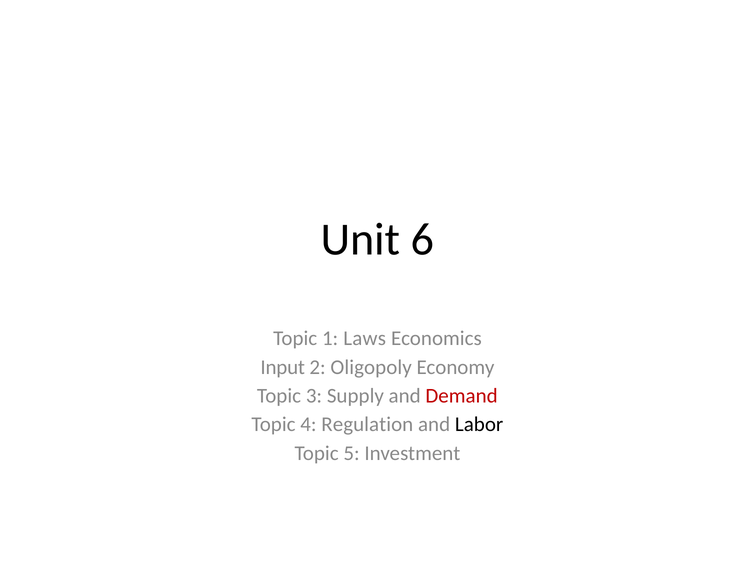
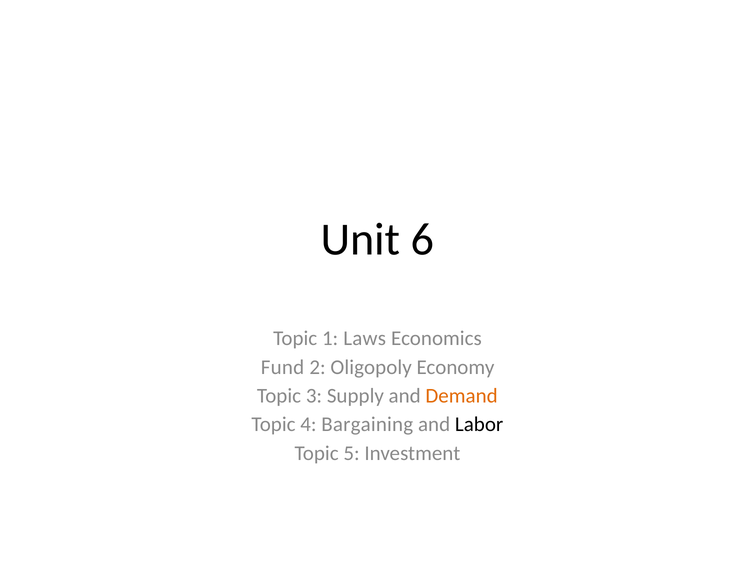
Input: Input -> Fund
Demand colour: red -> orange
Regulation: Regulation -> Bargaining
